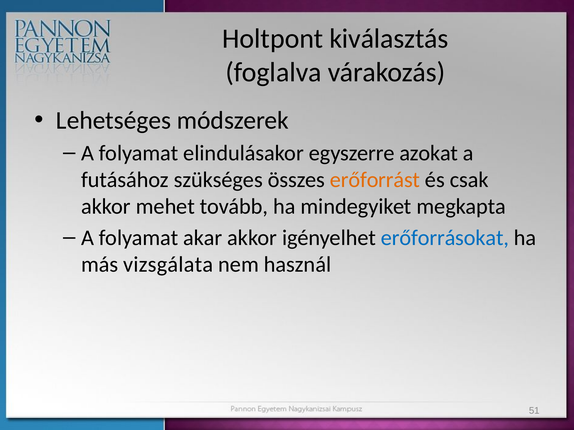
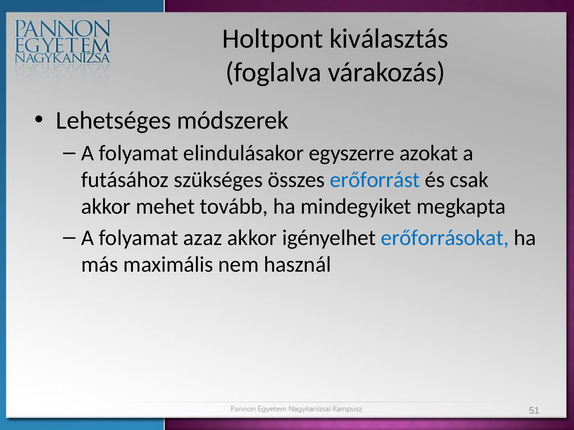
erőforrást colour: orange -> blue
akar: akar -> azaz
vizsgálata: vizsgálata -> maximális
